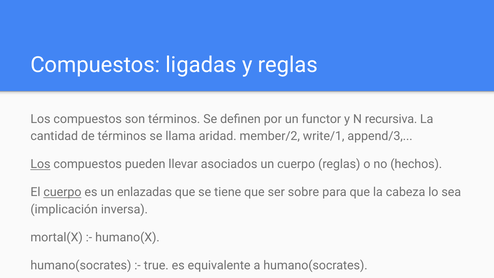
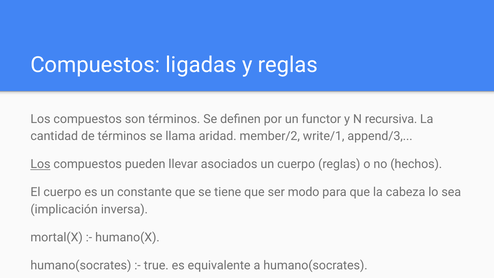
cuerpo at (62, 192) underline: present -> none
enlazadas: enlazadas -> constante
sobre: sobre -> modo
